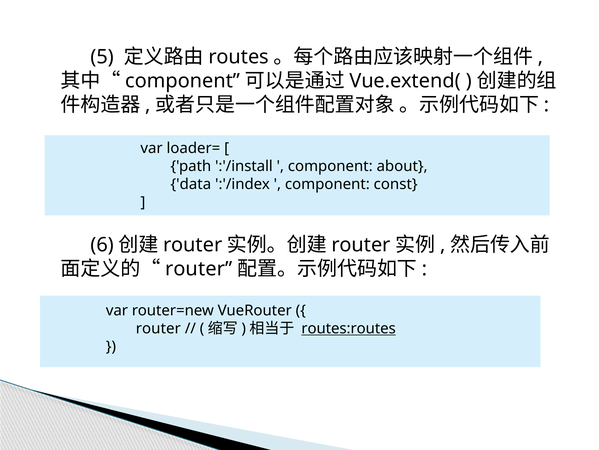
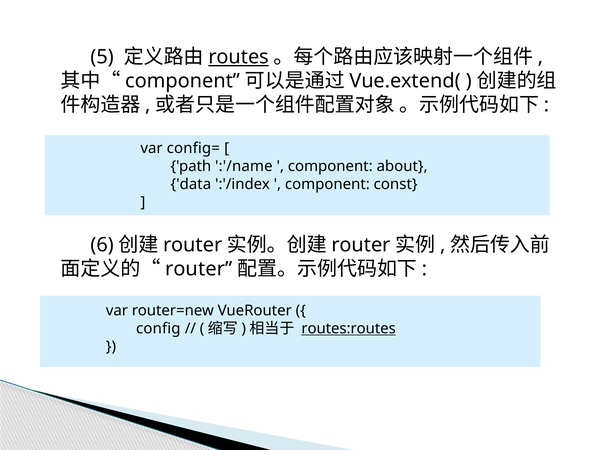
routes underline: none -> present
loader=: loader= -> config=
:'/install: :'/install -> :'/name
router at (158, 328): router -> config
